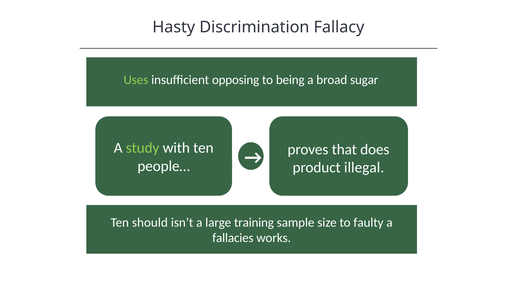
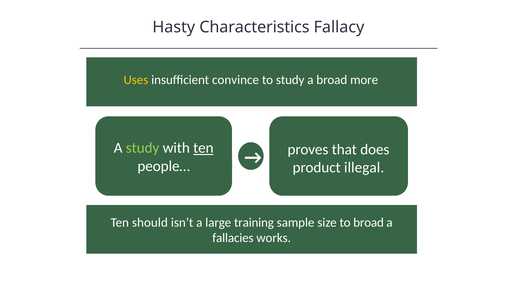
Discrimination: Discrimination -> Characteristics
Uses colour: light green -> yellow
opposing: opposing -> convince
to being: being -> study
sugar: sugar -> more
ten at (203, 148) underline: none -> present
to faulty: faulty -> broad
